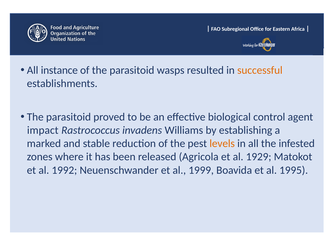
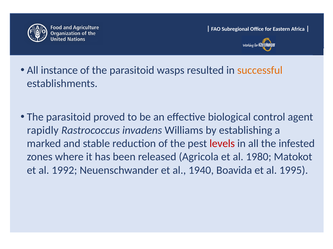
impact: impact -> rapidly
levels colour: orange -> red
1929: 1929 -> 1980
1999: 1999 -> 1940
